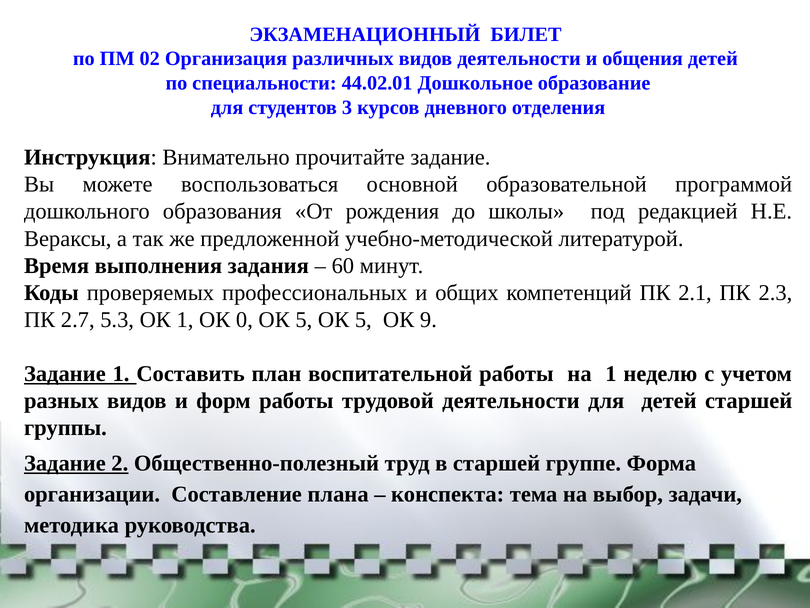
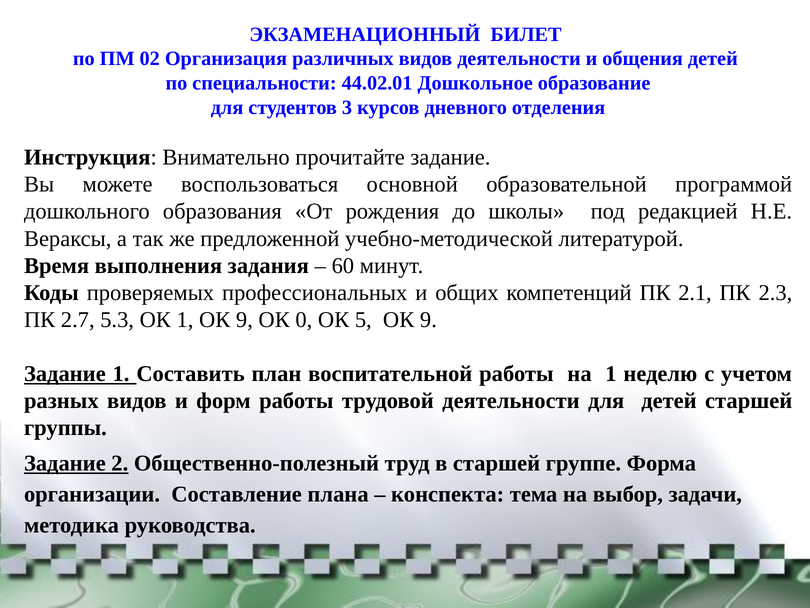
1 ОК 0: 0 -> 9
5 at (304, 319): 5 -> 0
